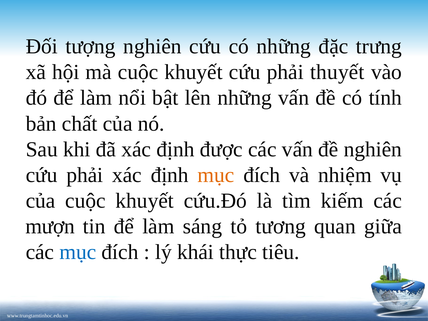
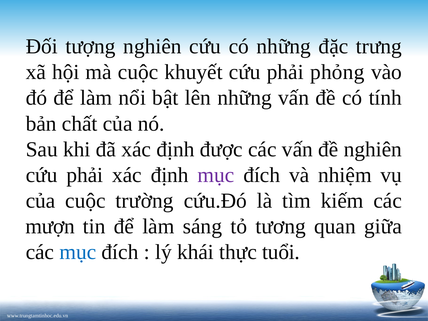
thuyết: thuyết -> phỏng
mục at (216, 175) colour: orange -> purple
của cuộc khuyết: khuyết -> trường
tiêu: tiêu -> tuổi
